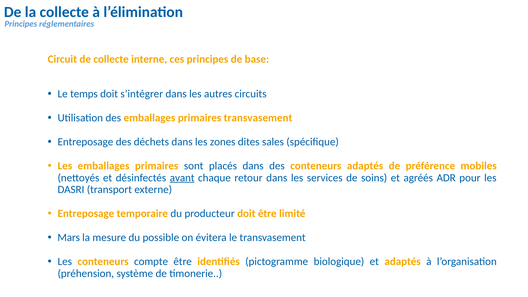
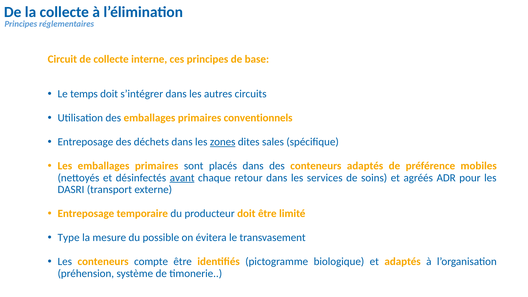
primaires transvasement: transvasement -> conventionnels
zones underline: none -> present
Mars: Mars -> Type
